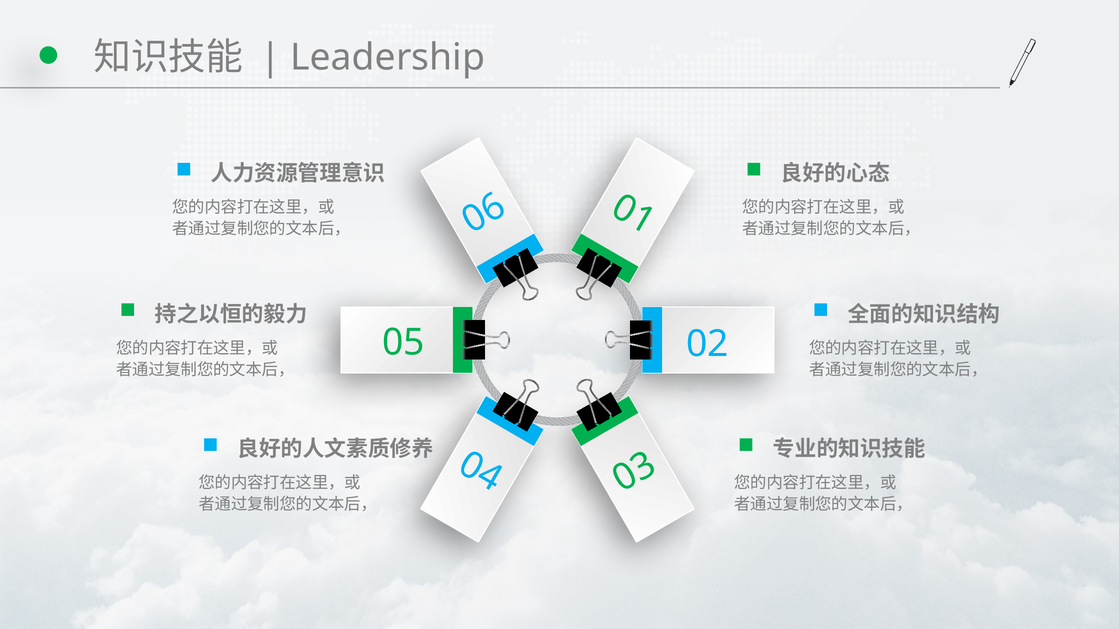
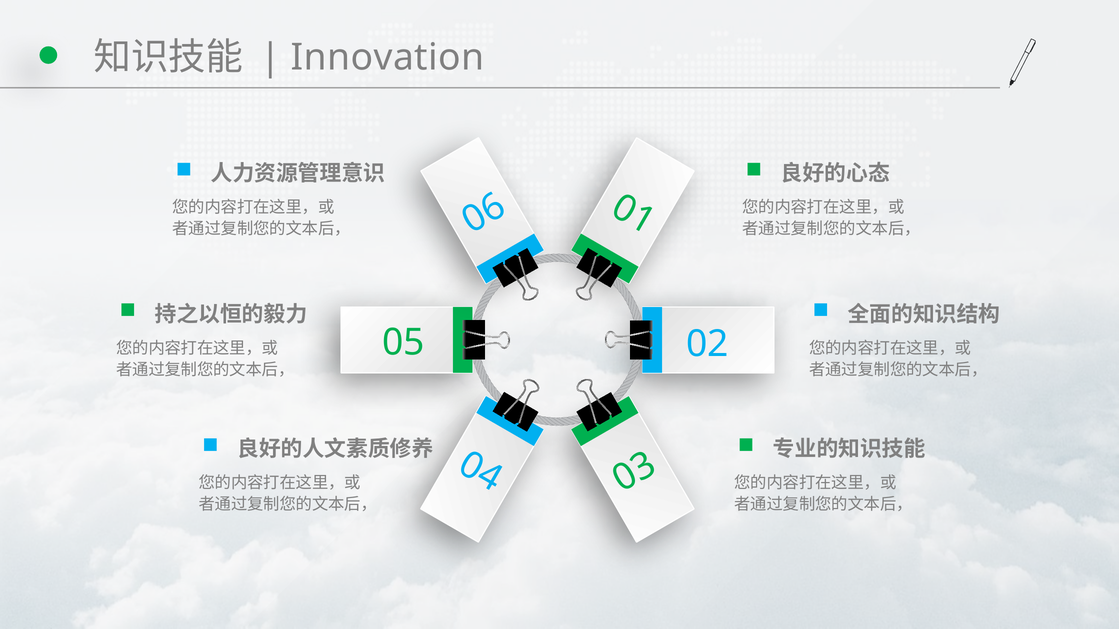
Leadership: Leadership -> Innovation
